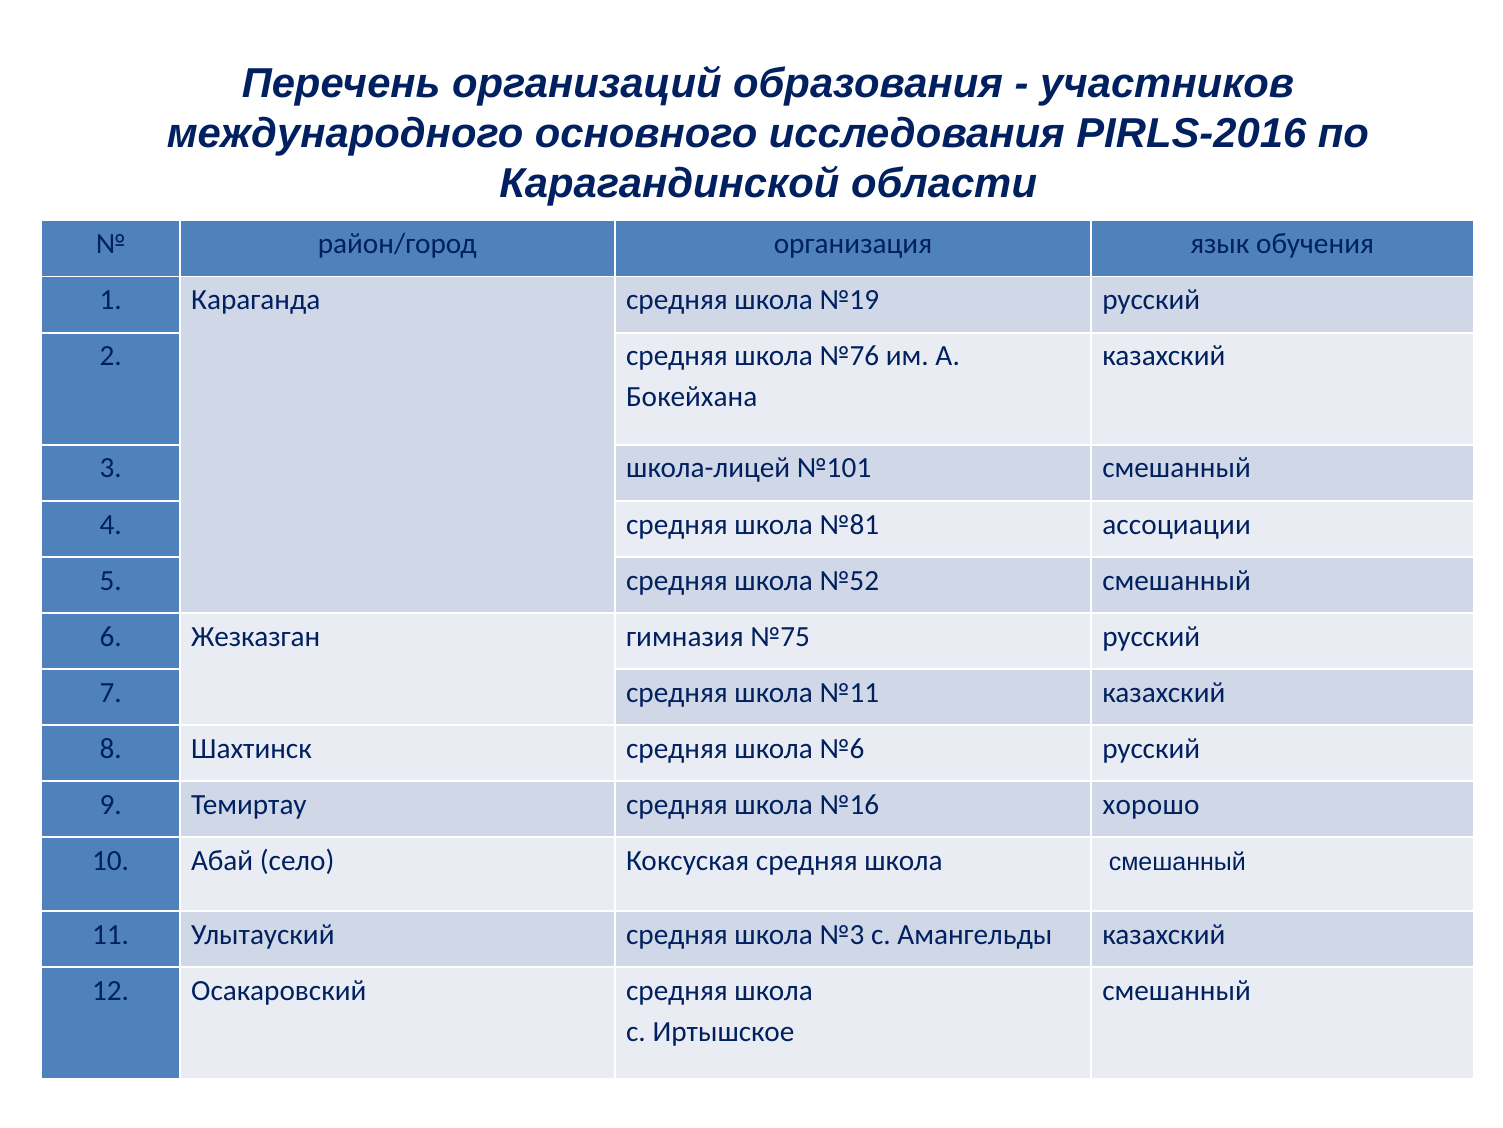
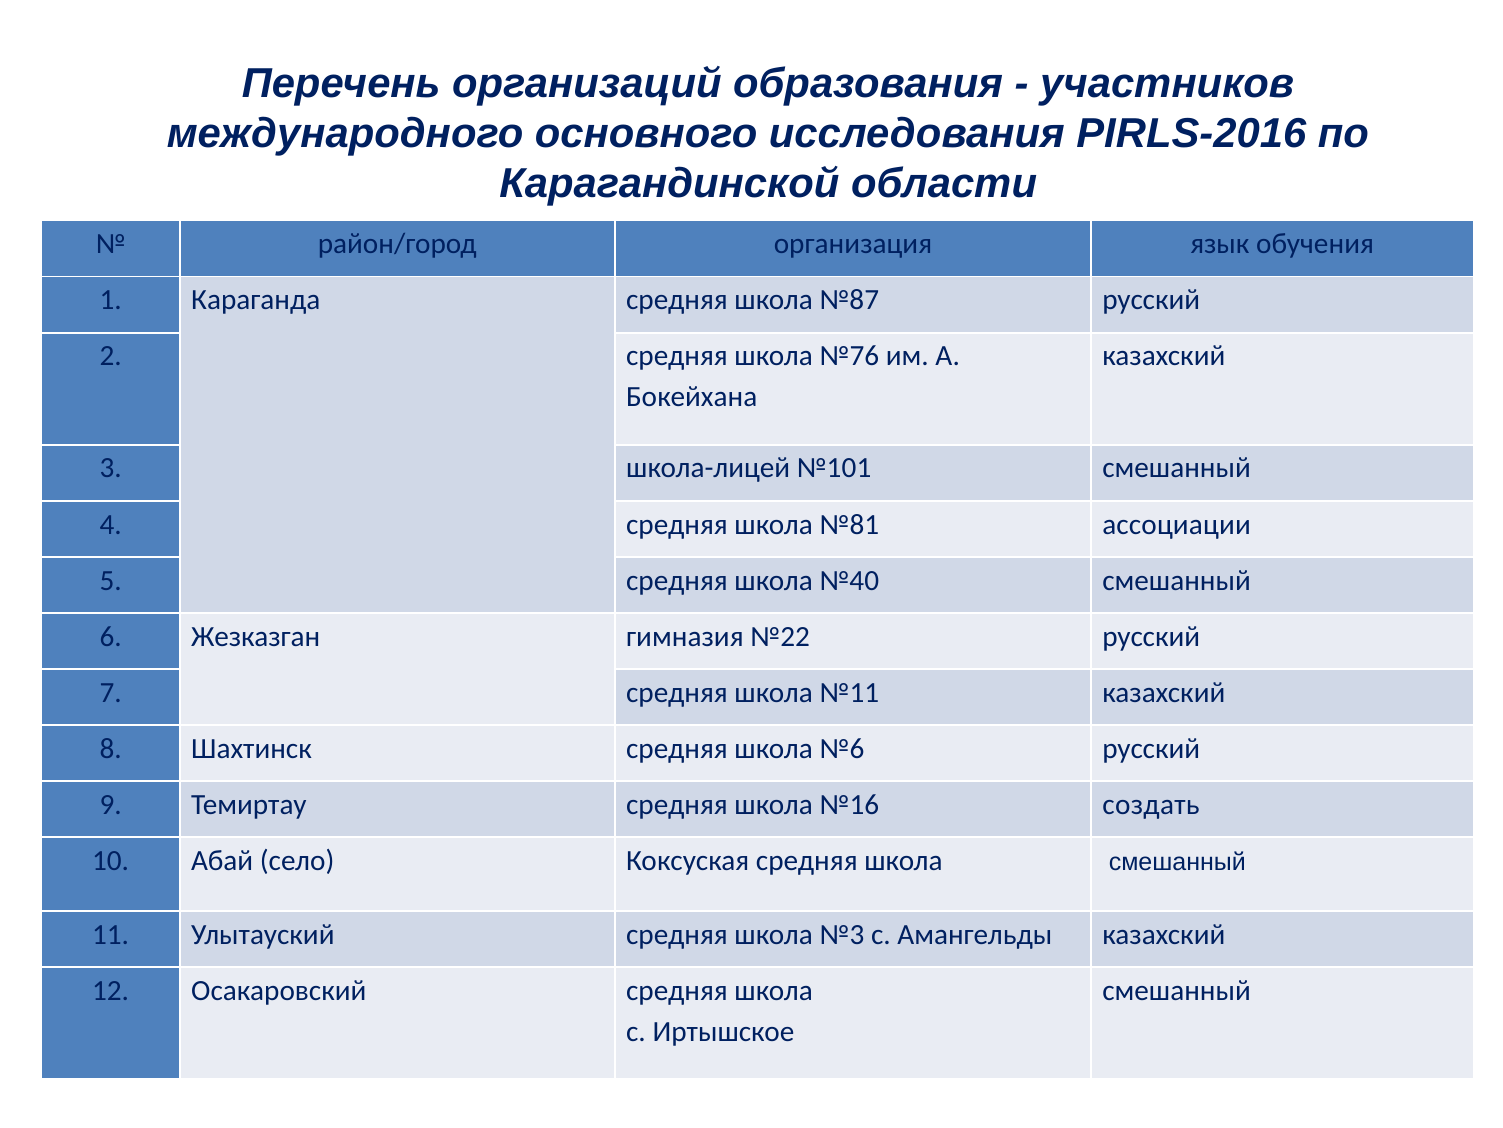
№19: №19 -> №87
№52: №52 -> №40
№75: №75 -> №22
хорошо: хорошо -> создать
